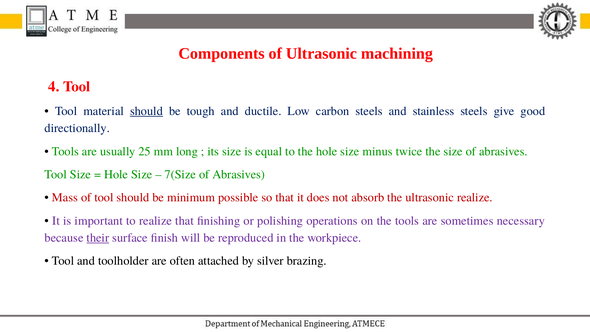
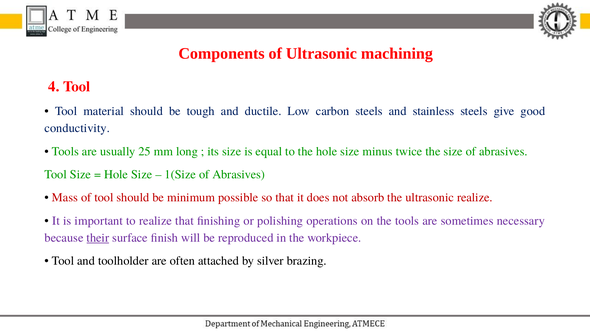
should at (146, 111) underline: present -> none
directionally: directionally -> conductivity
7(Size: 7(Size -> 1(Size
